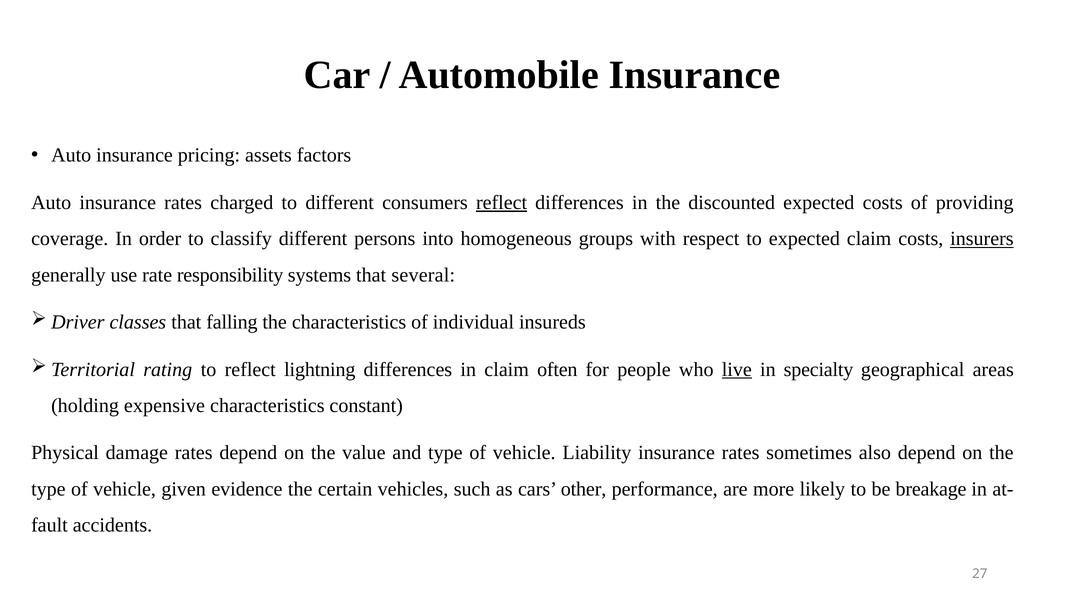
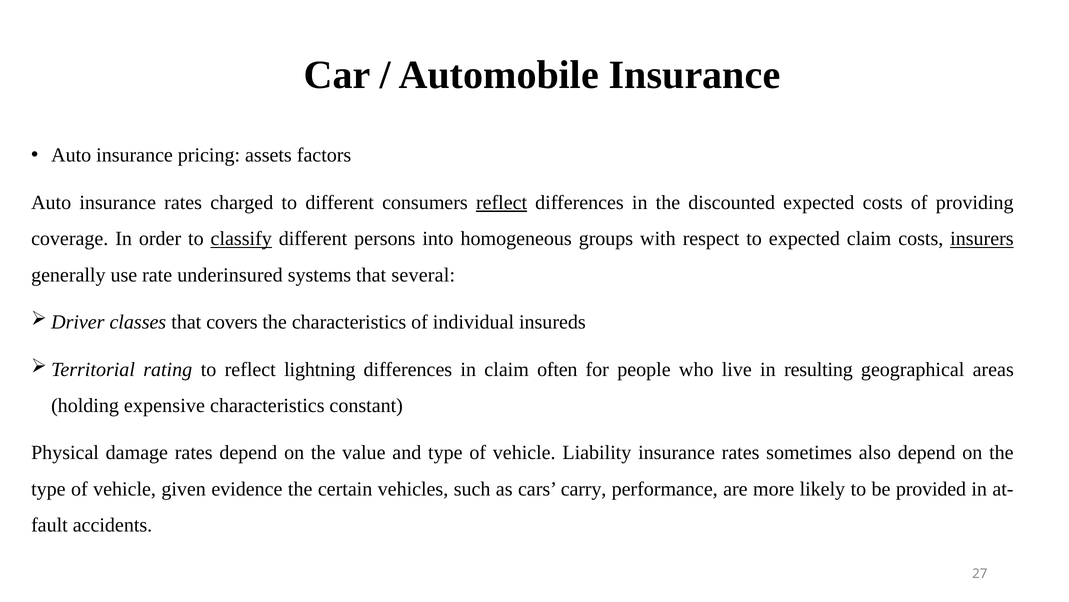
classify underline: none -> present
responsibility: responsibility -> underinsured
falling: falling -> covers
live underline: present -> none
specialty: specialty -> resulting
other: other -> carry
breakage: breakage -> provided
